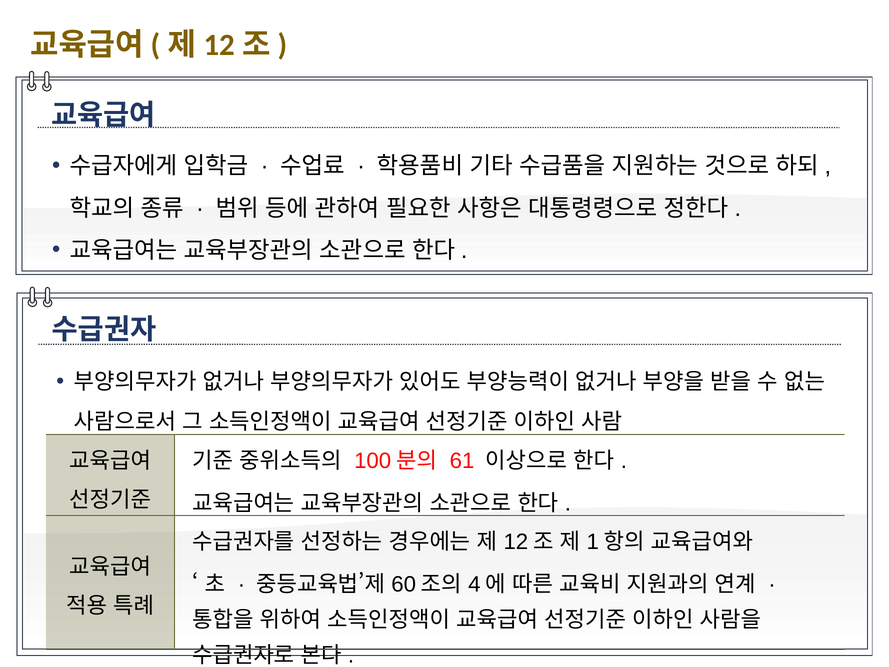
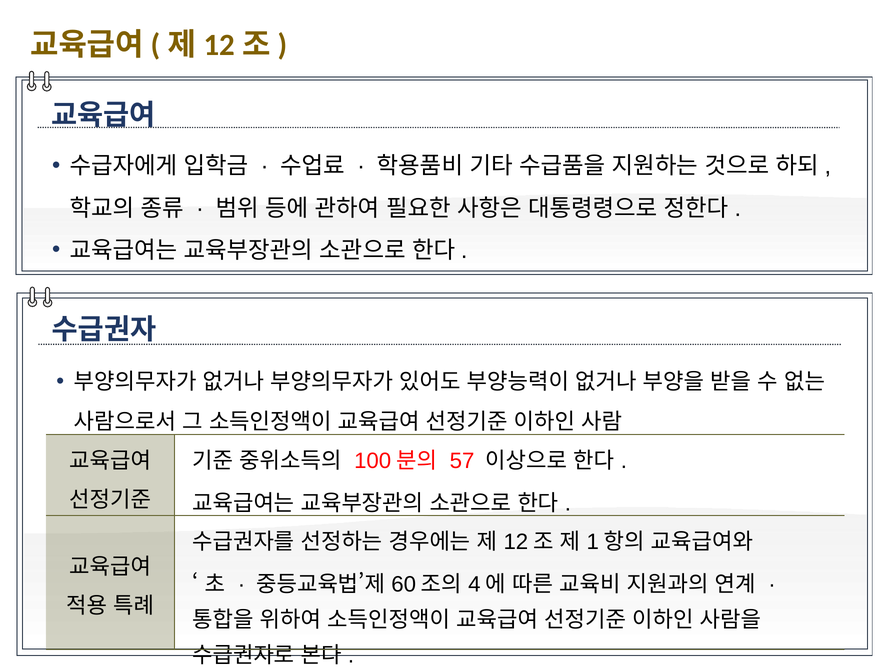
61: 61 -> 57
